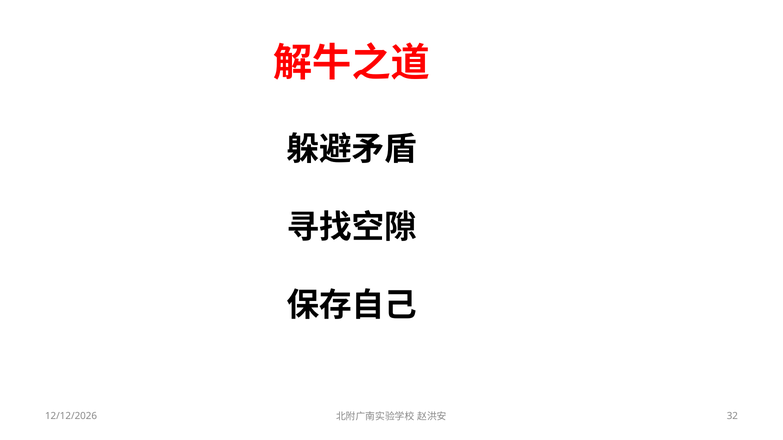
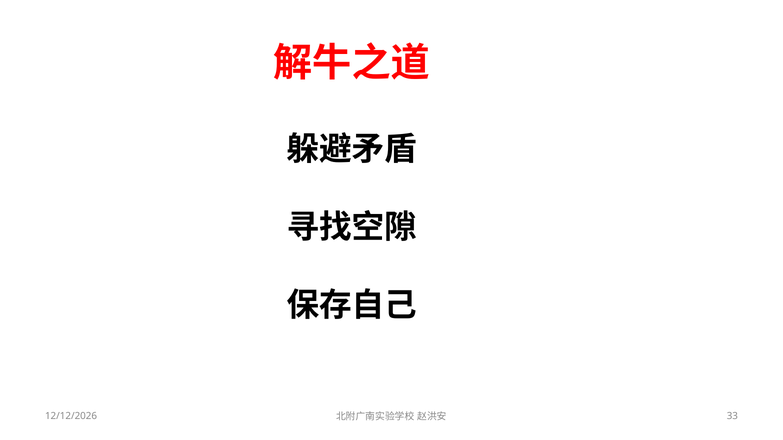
32: 32 -> 33
